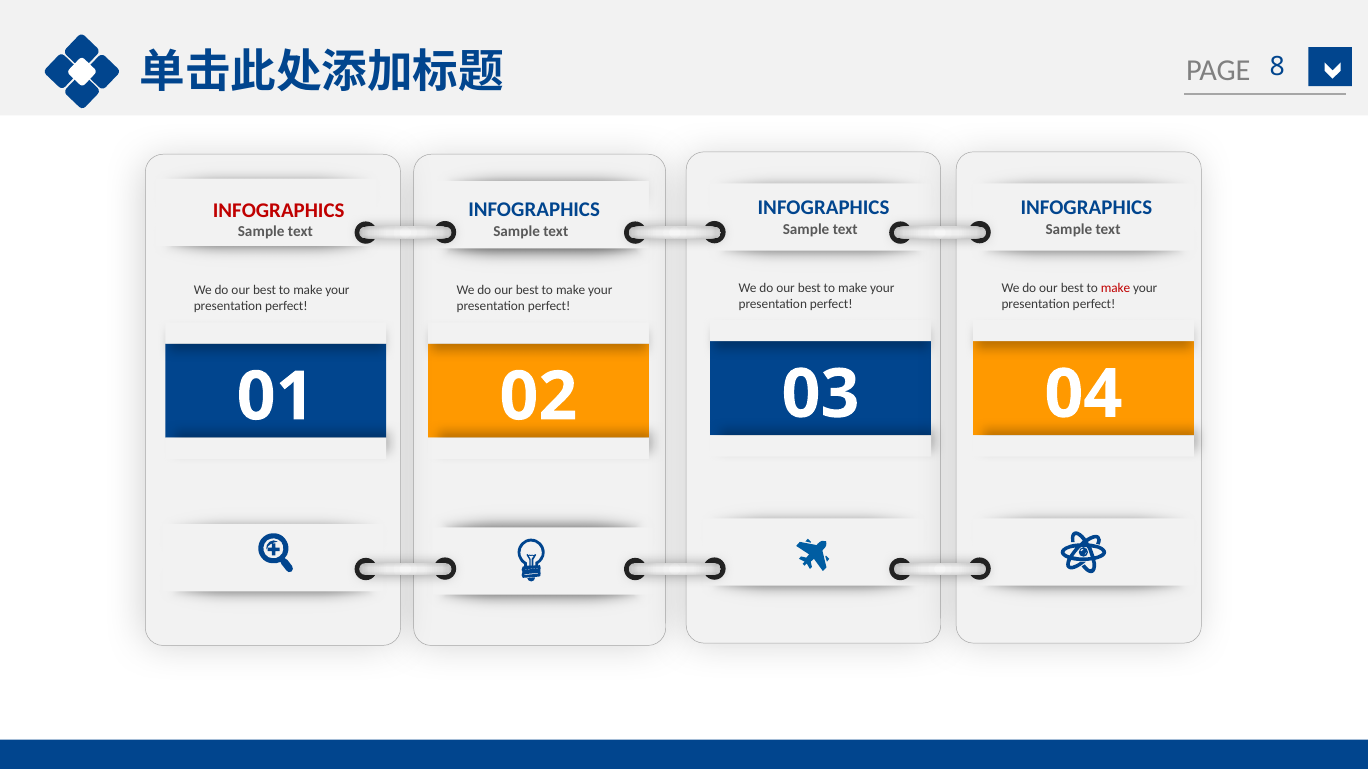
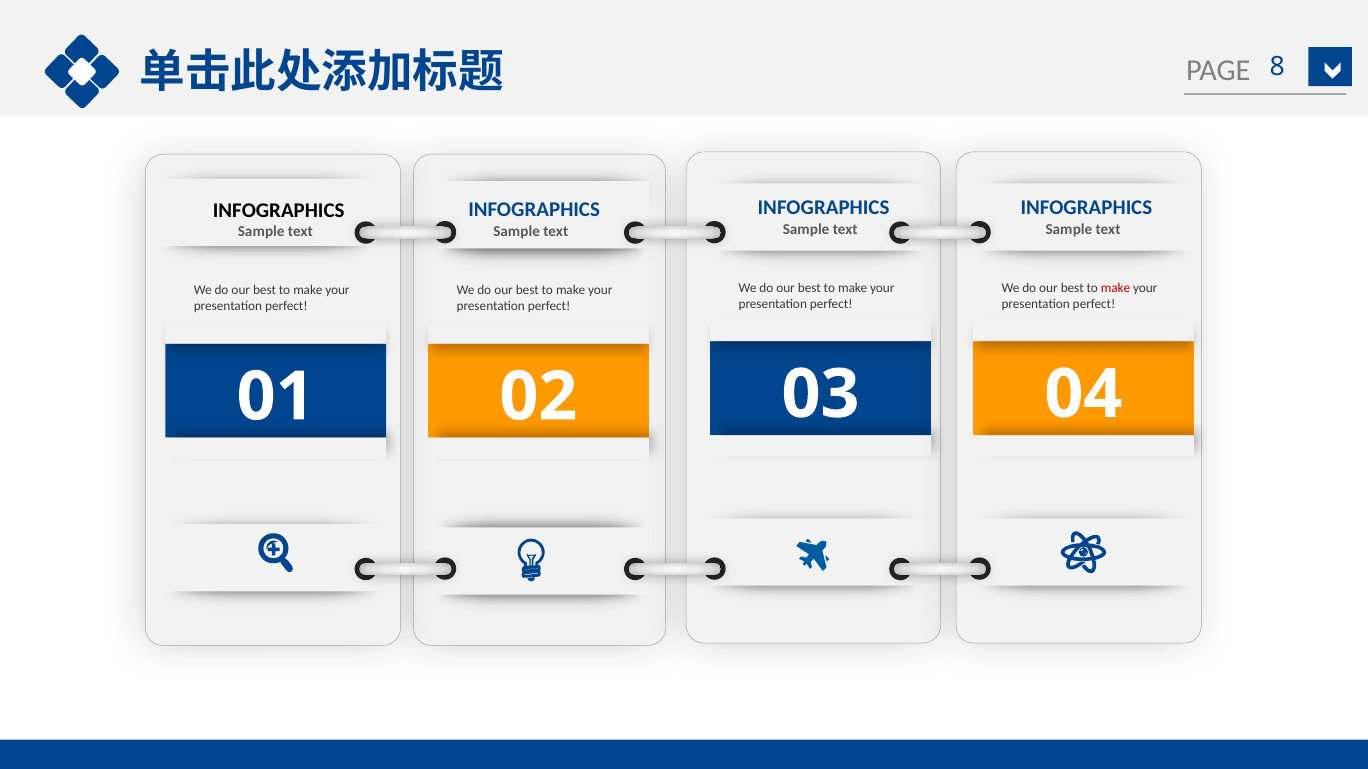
INFOGRAPHICS at (279, 210) colour: red -> black
